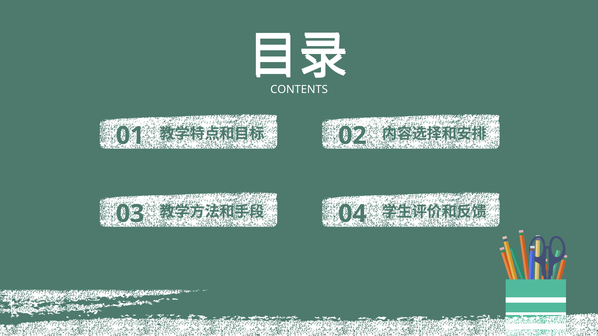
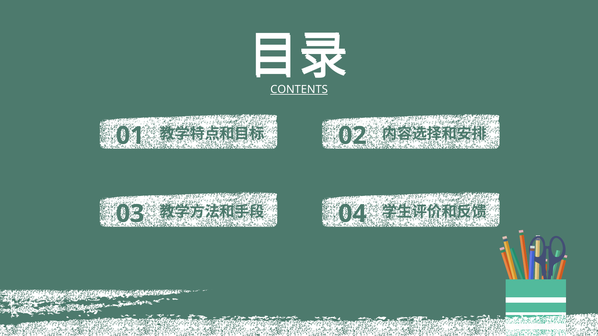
CONTENTS underline: none -> present
